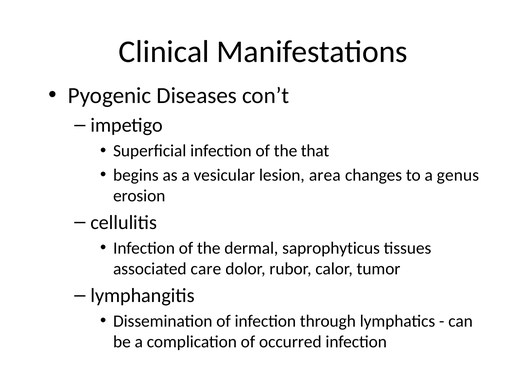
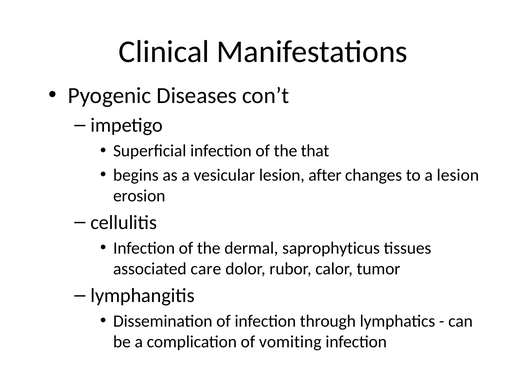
area: area -> after
a genus: genus -> lesion
occurred: occurred -> vomiting
